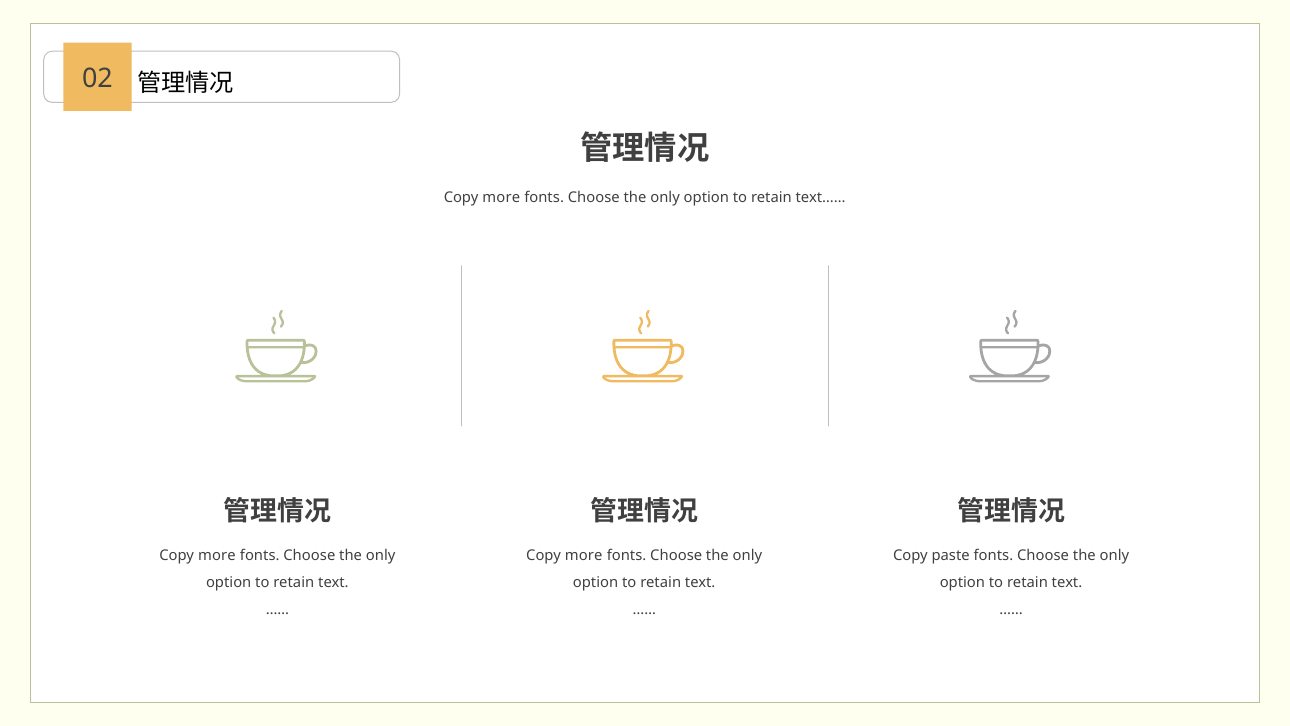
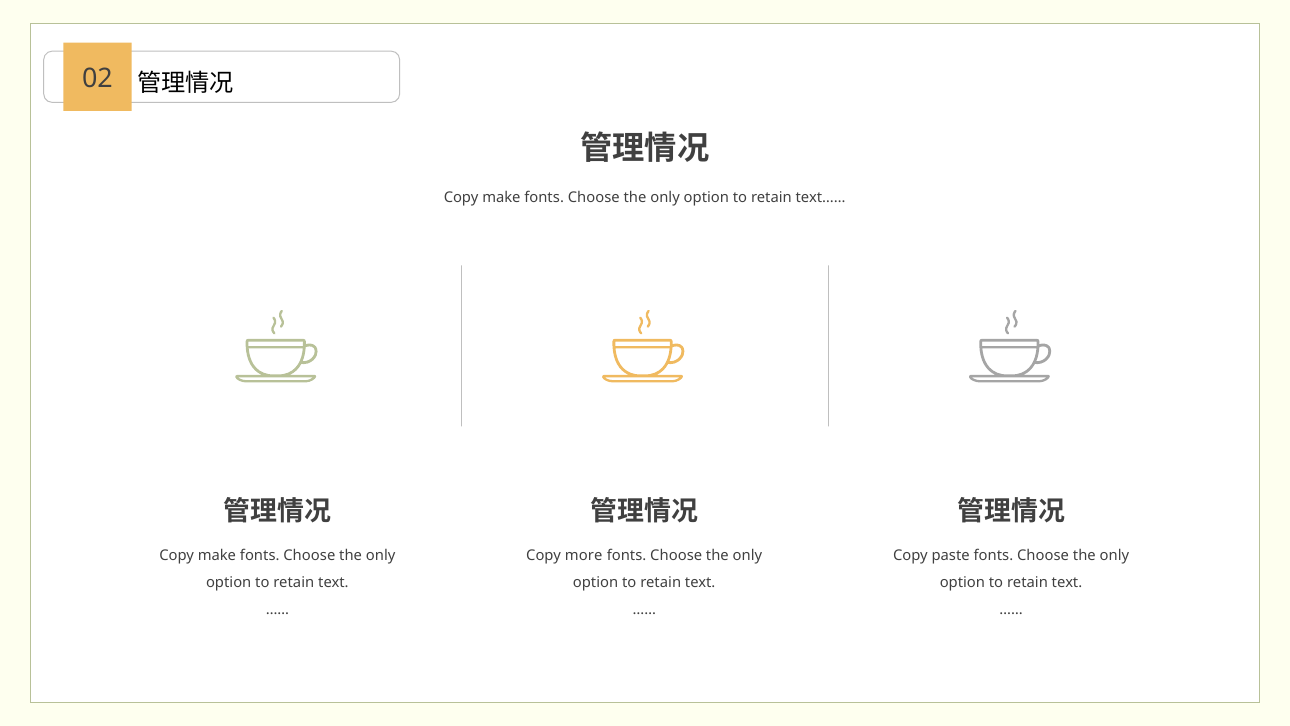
more at (501, 197): more -> make
more at (217, 556): more -> make
